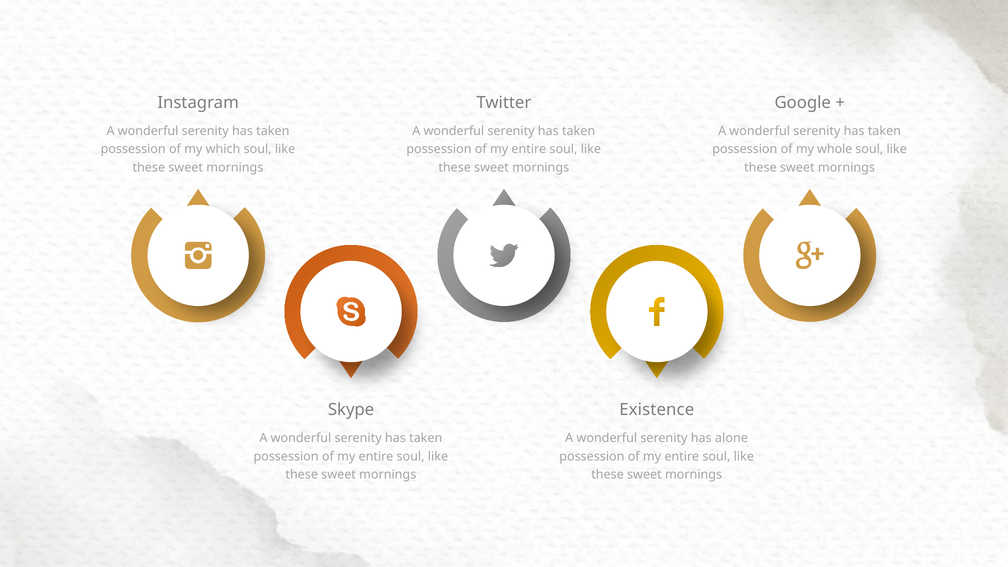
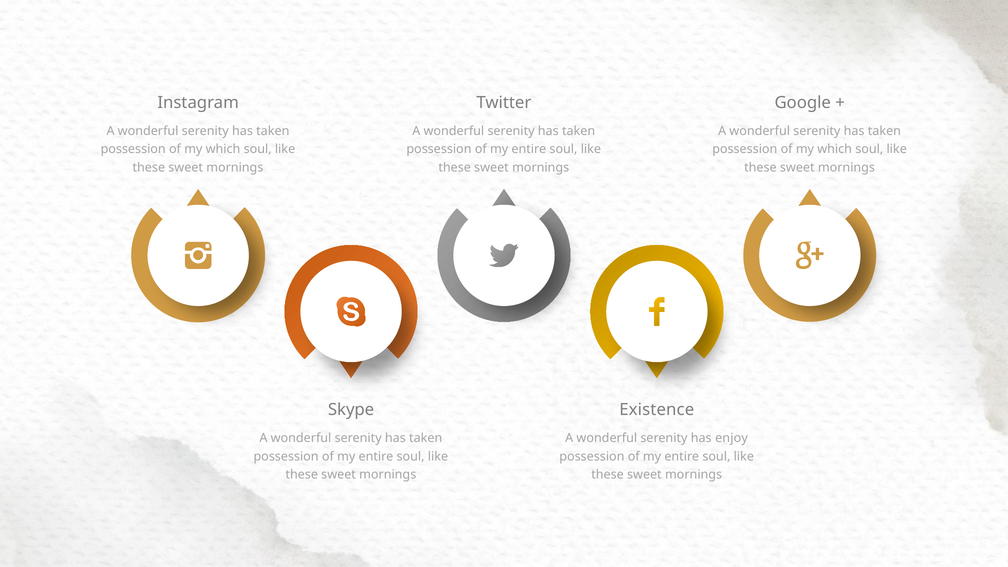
whole at (835, 149): whole -> which
alone: alone -> enjoy
